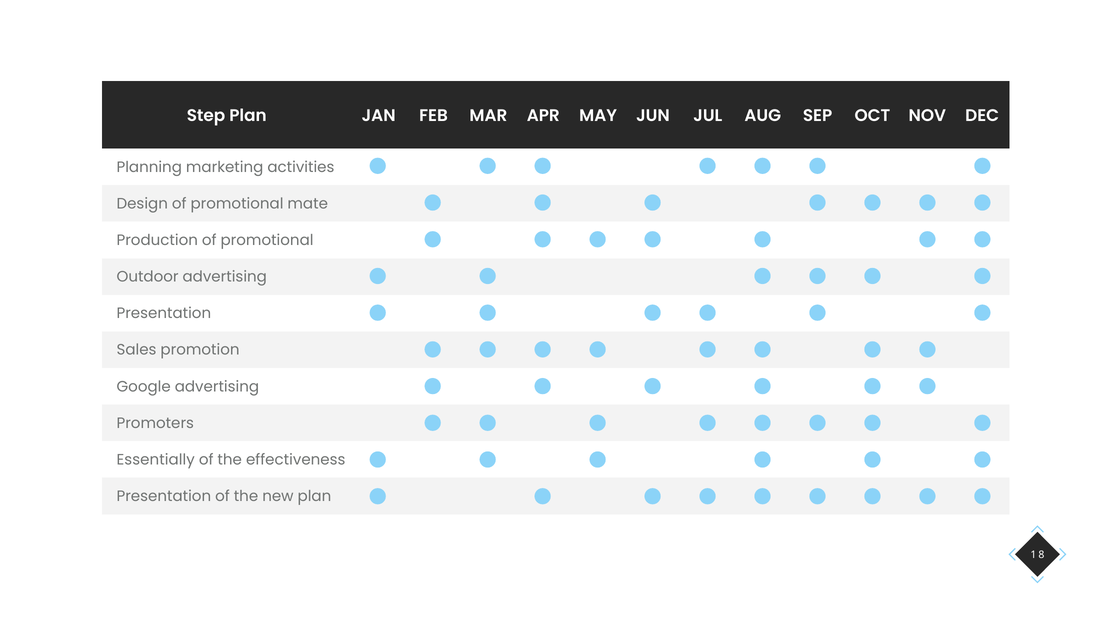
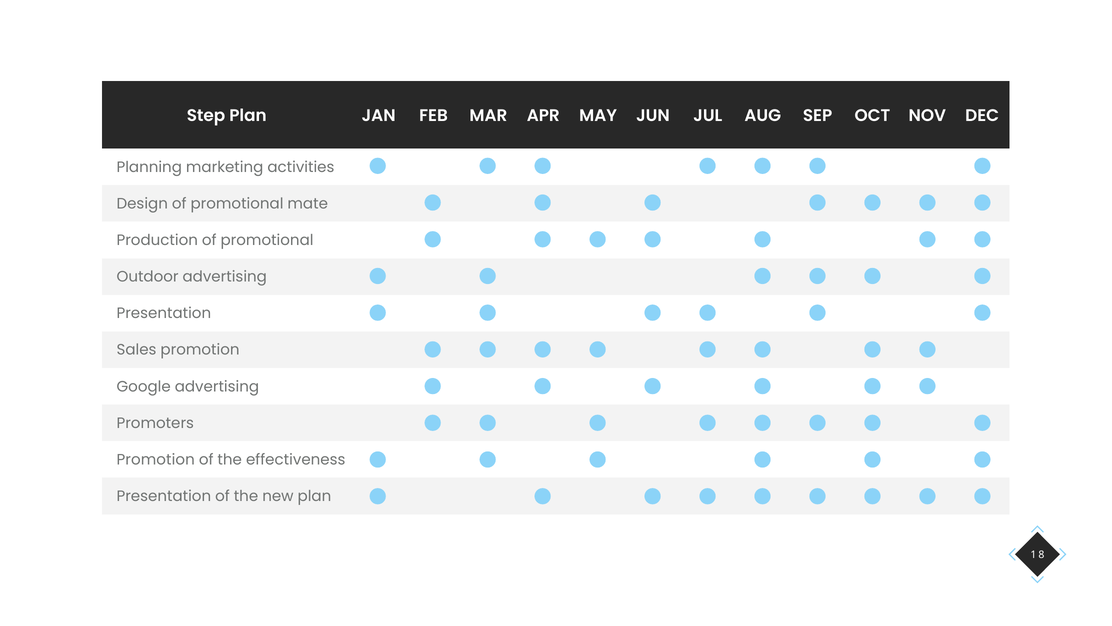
Essentially at (156, 459): Essentially -> Promotion
